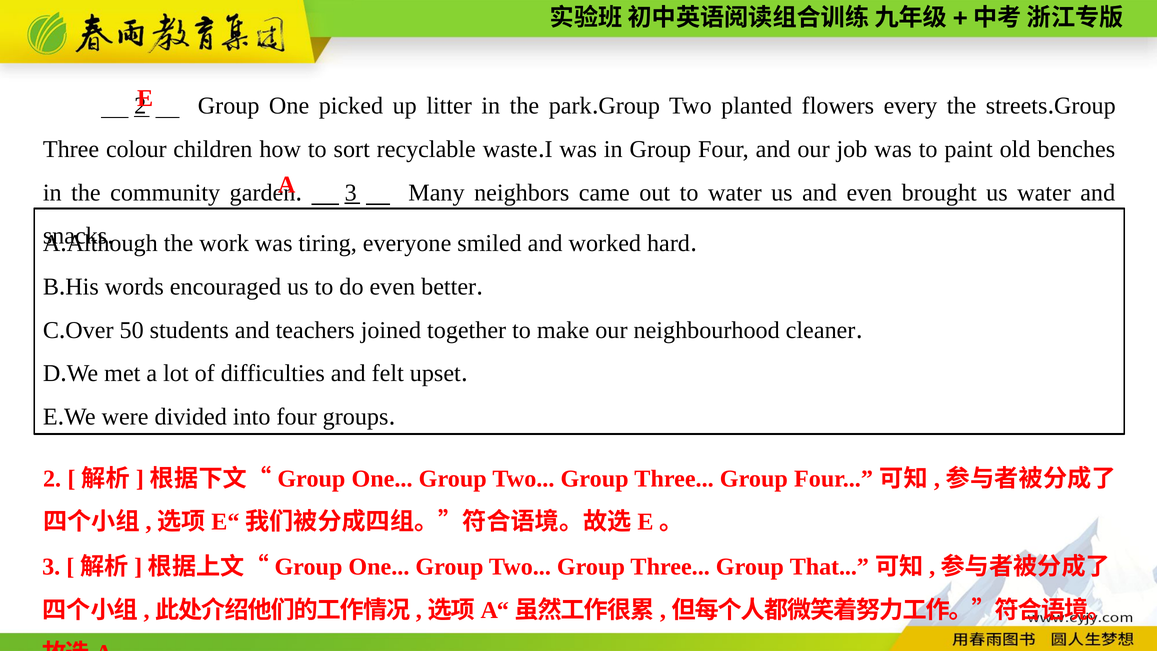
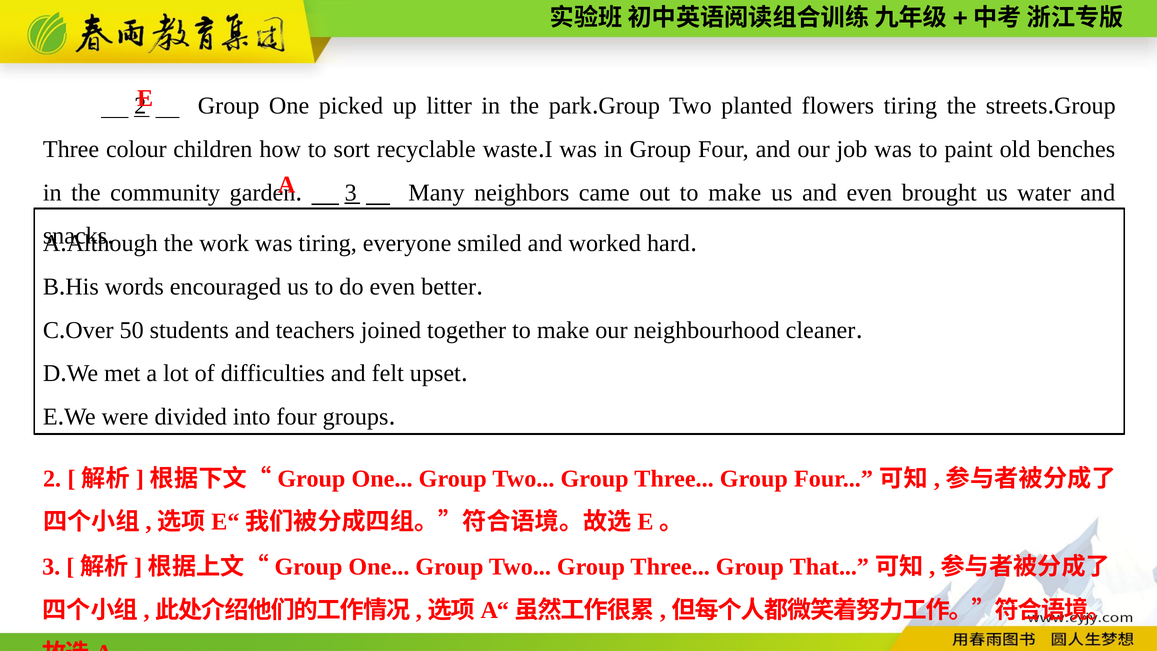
flowers every: every -> tiring
out to water: water -> make
